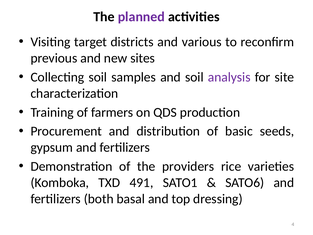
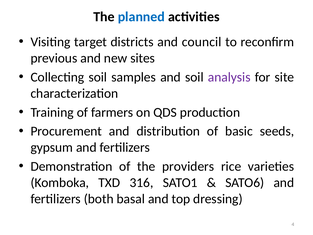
planned colour: purple -> blue
various: various -> council
491: 491 -> 316
